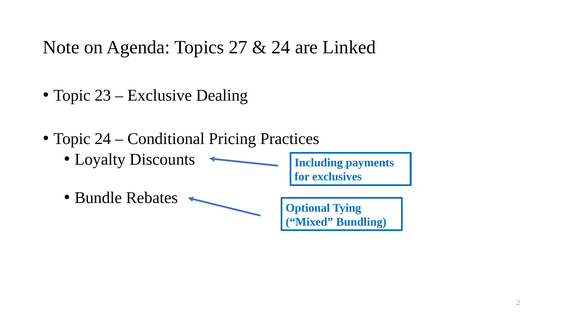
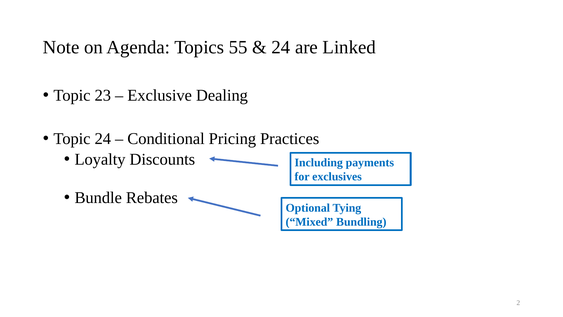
27: 27 -> 55
